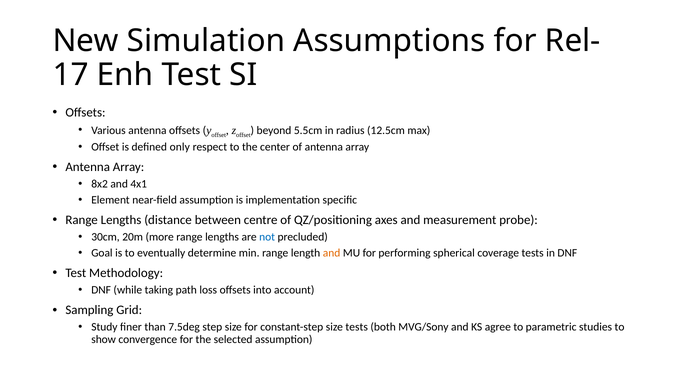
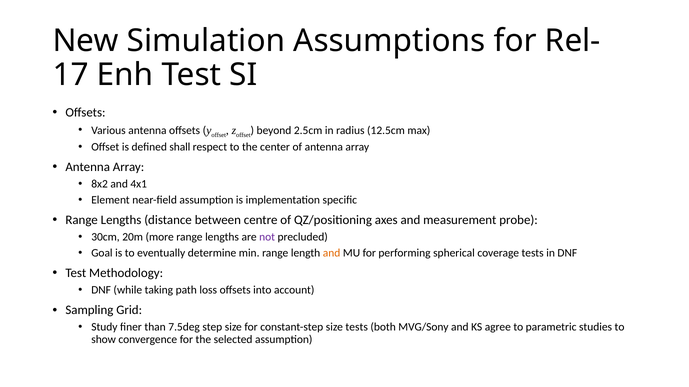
5.5cm: 5.5cm -> 2.5cm
only: only -> shall
not colour: blue -> purple
